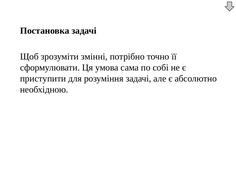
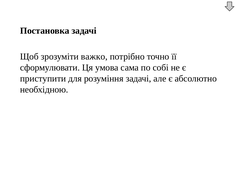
змінні: змінні -> важко
